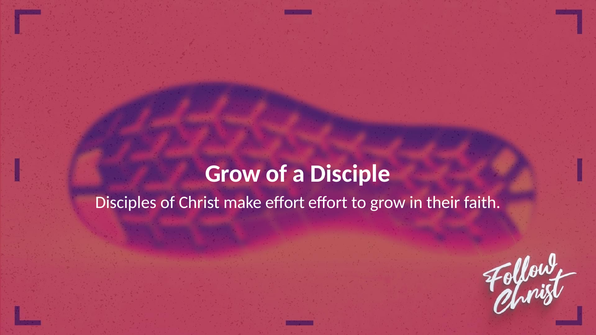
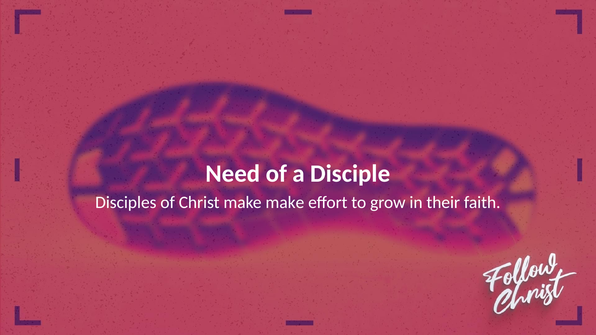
Grow at (233, 174): Grow -> Need
make effort: effort -> make
